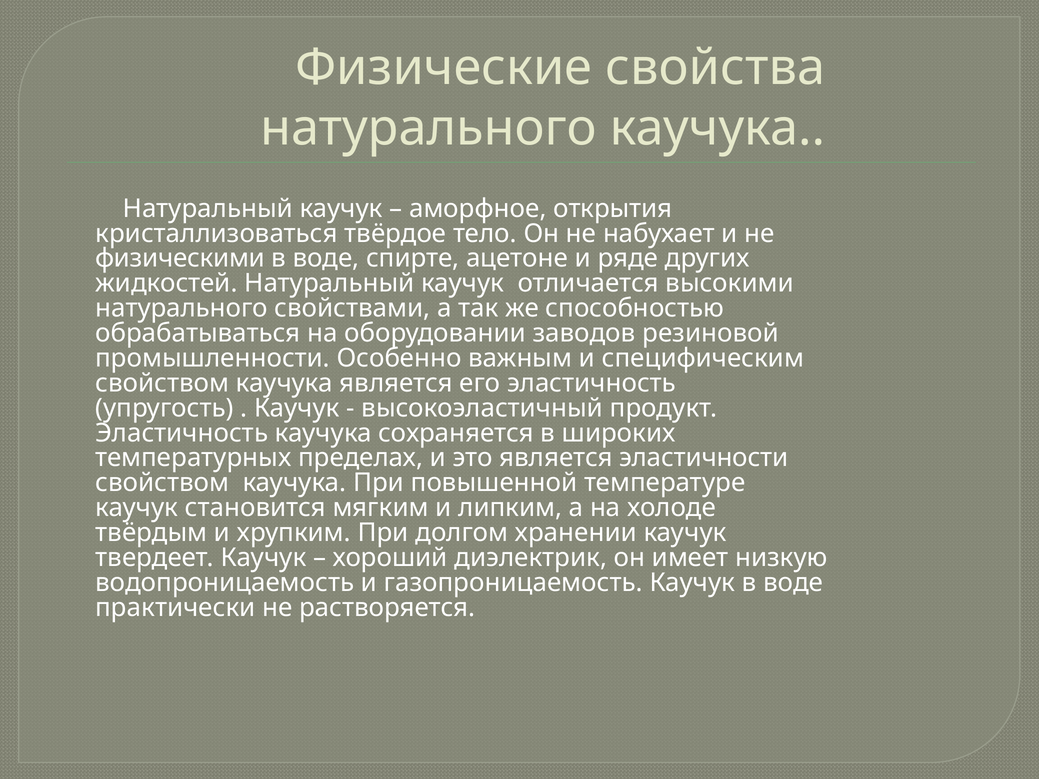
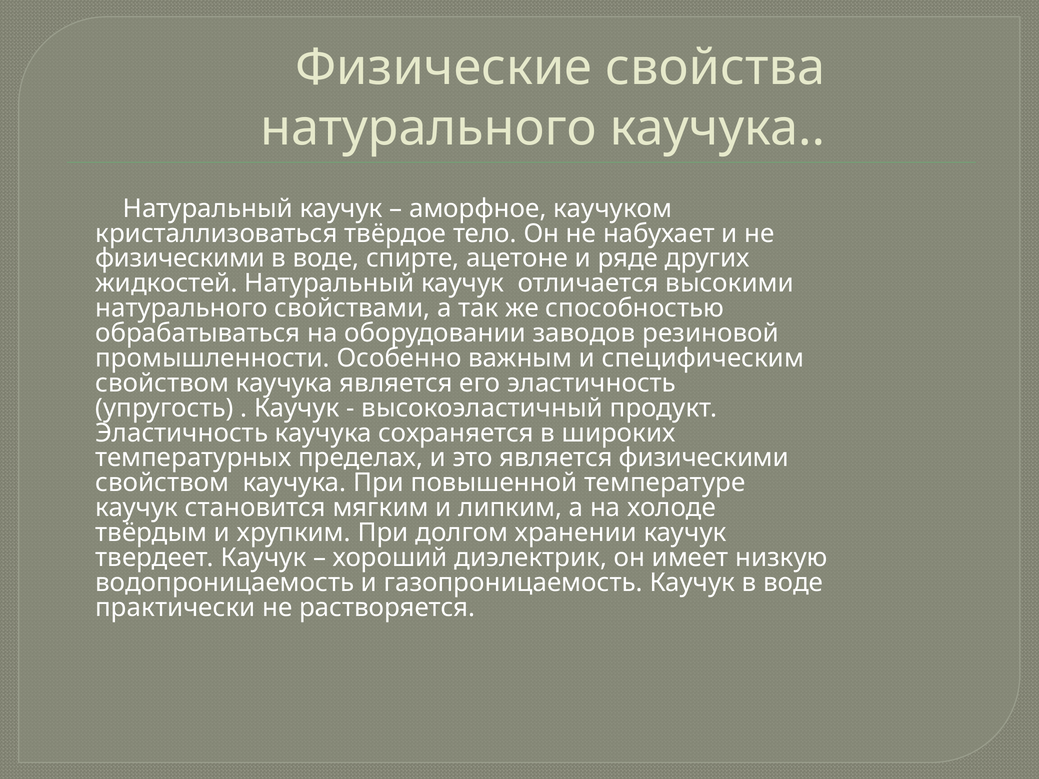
открытия: открытия -> каучуком
является эластичности: эластичности -> физическими
